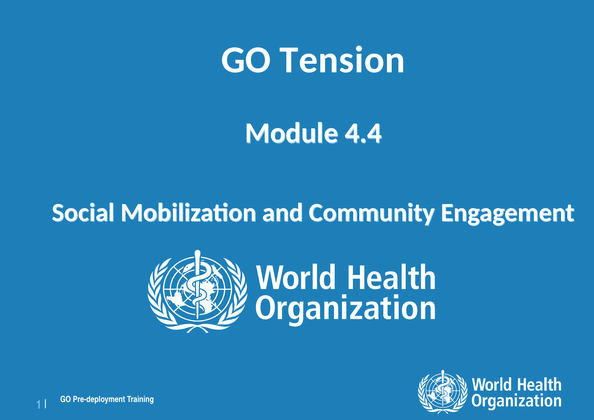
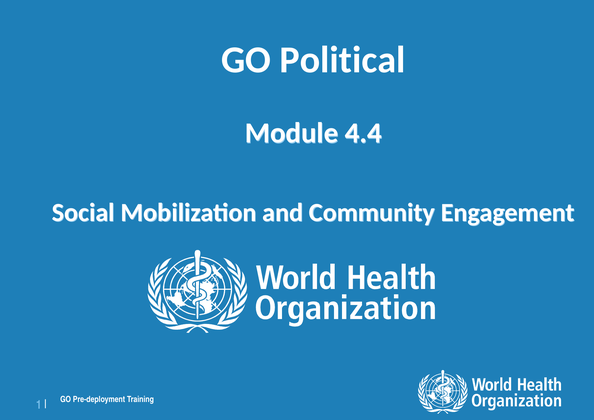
Tension: Tension -> Political
